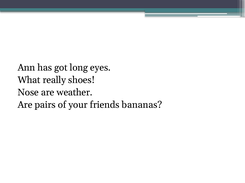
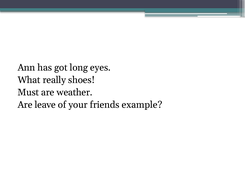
Nose: Nose -> Must
pairs: pairs -> leave
bananas: bananas -> example
